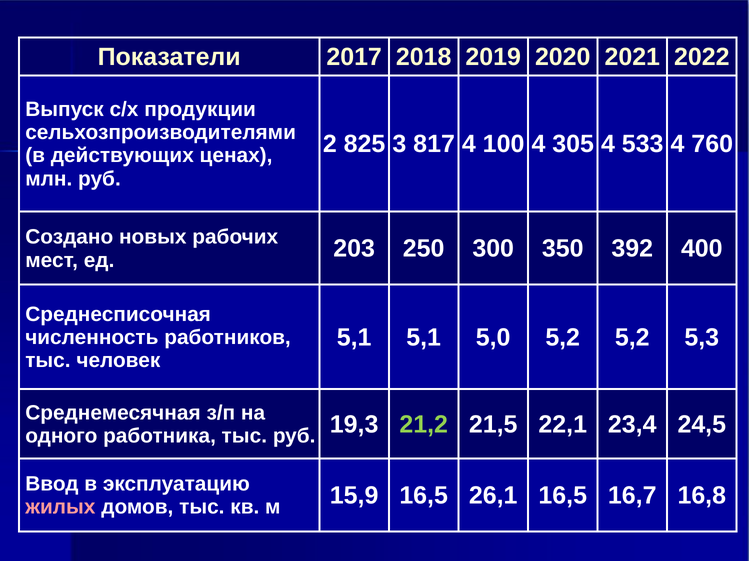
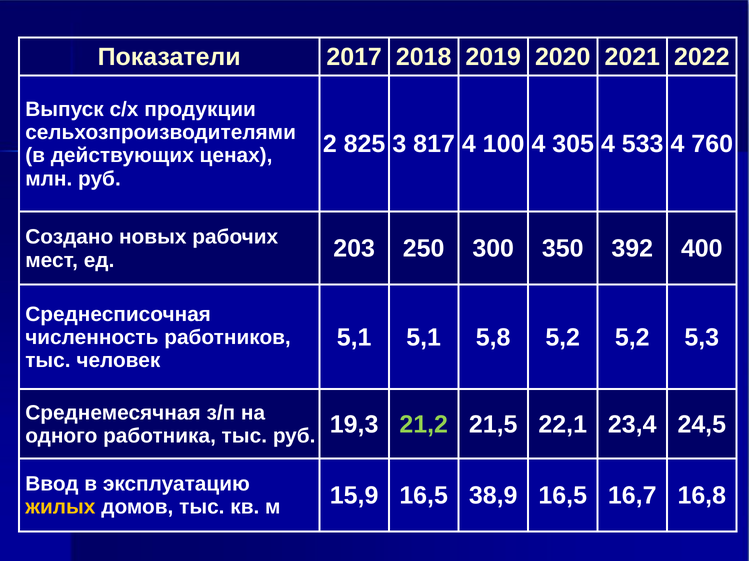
5,0: 5,0 -> 5,8
жилых colour: pink -> yellow
26,1: 26,1 -> 38,9
